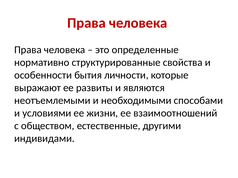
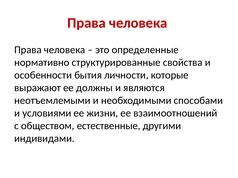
развиты: развиты -> должны
